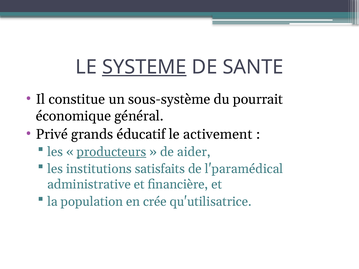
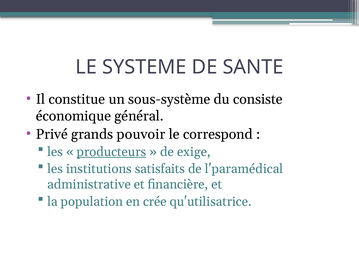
SYSTEME underline: present -> none
pourrait: pourrait -> consiste
éducatif: éducatif -> pouvoir
activement: activement -> correspond
aider: aider -> exige
